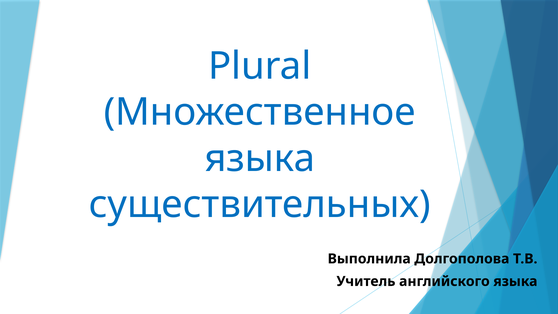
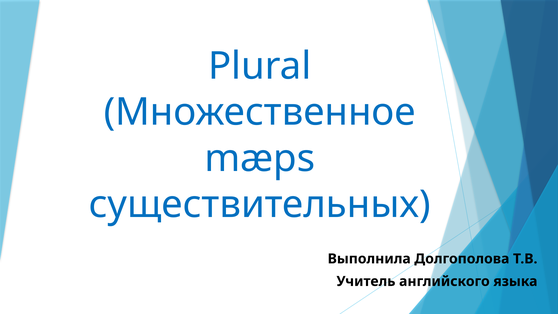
языка at (260, 158): языка -> mæps
